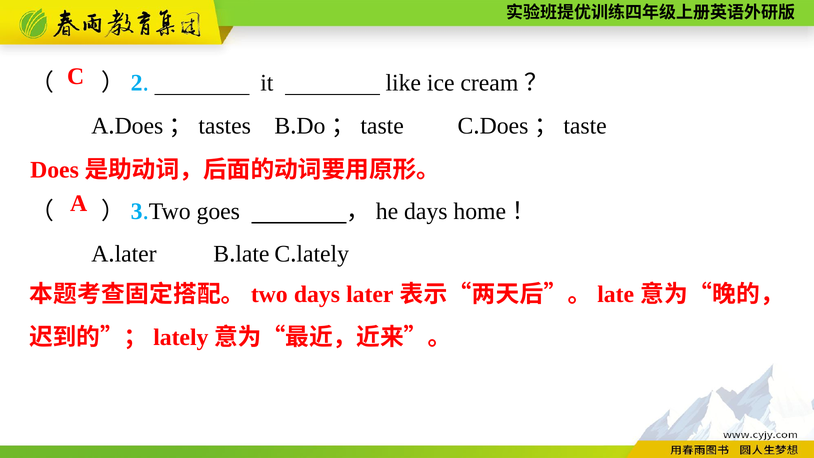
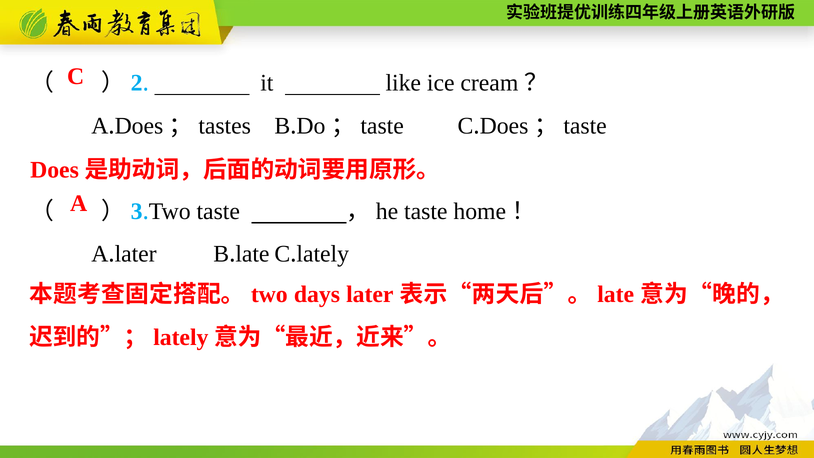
goes at (218, 211): goes -> taste
days at (426, 211): days -> taste
